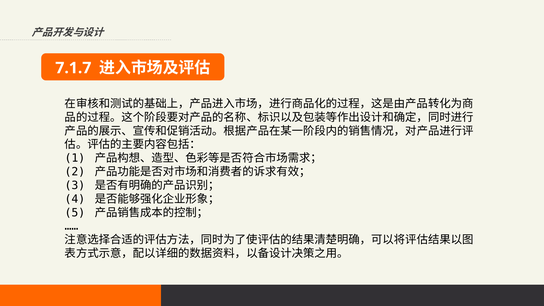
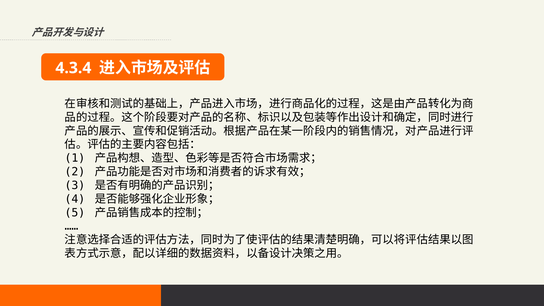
7.1.7: 7.1.7 -> 4.3.4
